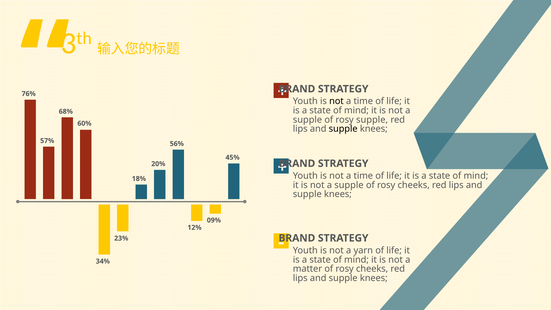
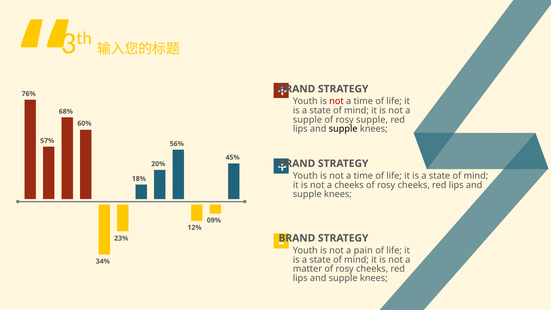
not at (336, 101) colour: black -> red
supple at (349, 185): supple -> cheeks
yarn: yarn -> pain
